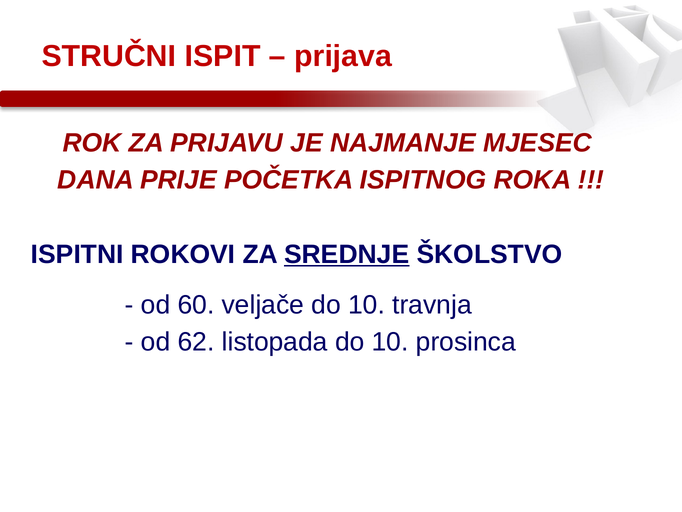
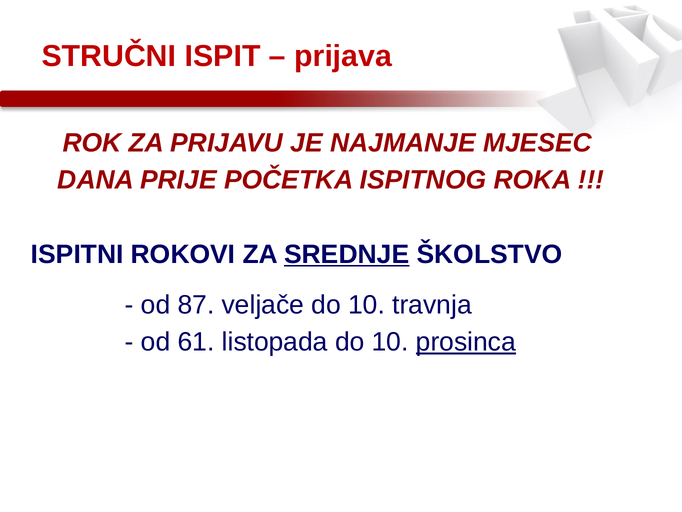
60: 60 -> 87
62: 62 -> 61
prosinca underline: none -> present
